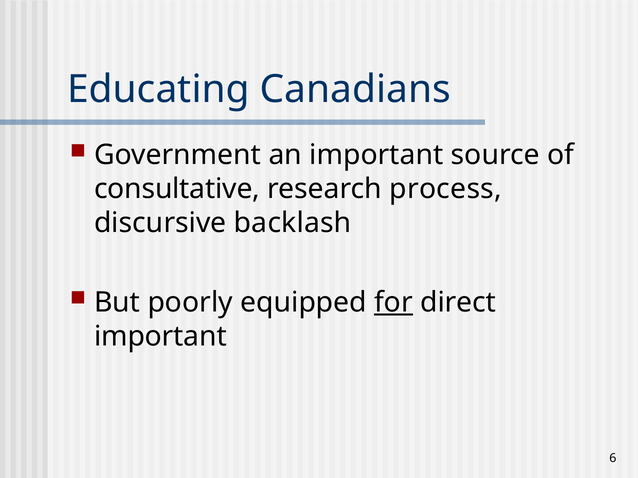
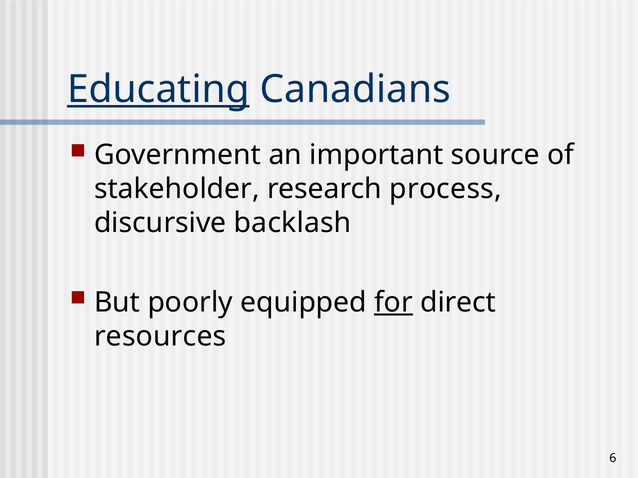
Educating underline: none -> present
consultative: consultative -> stakeholder
important at (160, 337): important -> resources
